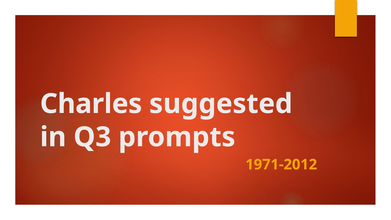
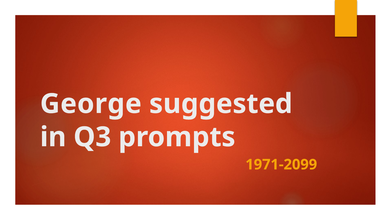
Charles: Charles -> George
1971-2012: 1971-2012 -> 1971-2099
